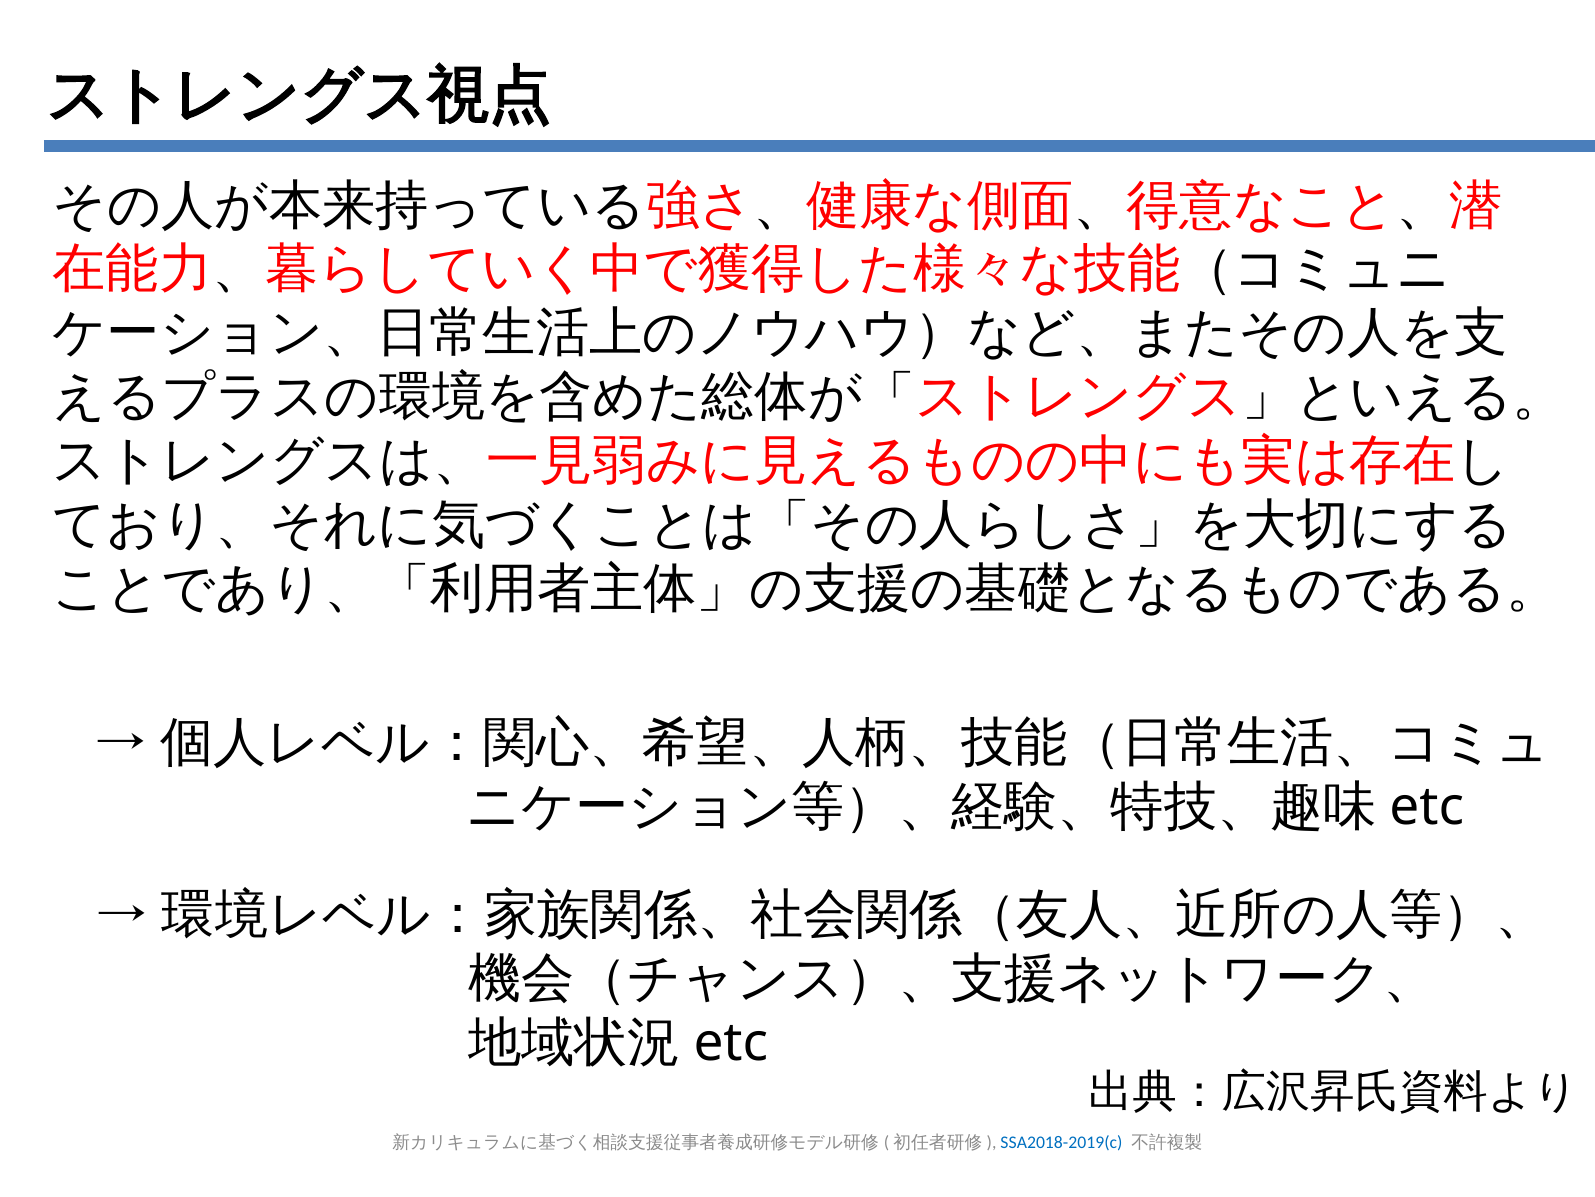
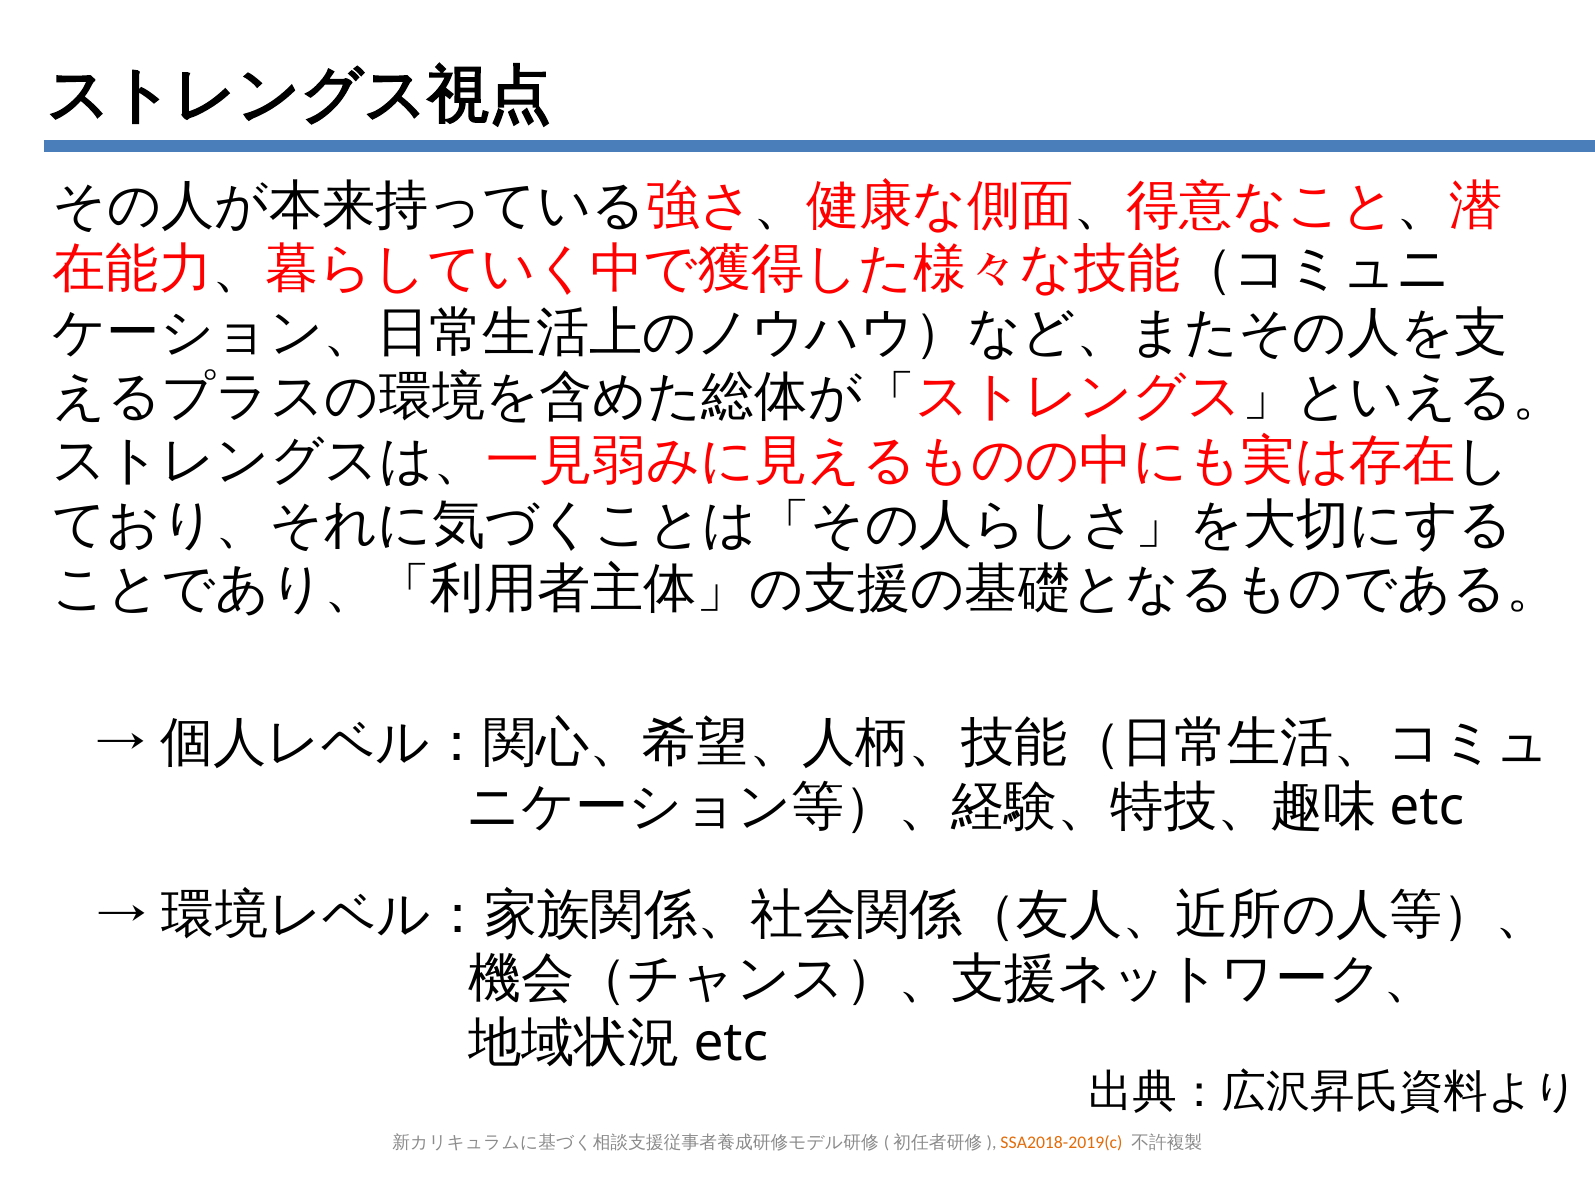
SSA2018-2019(c colour: blue -> orange
